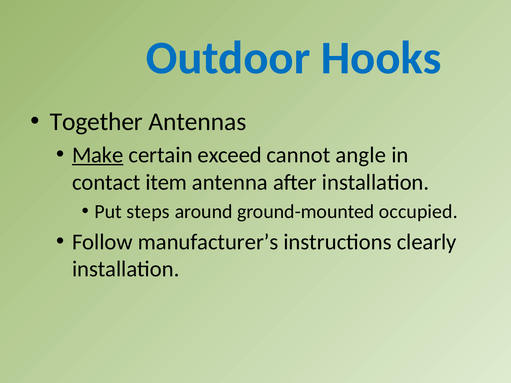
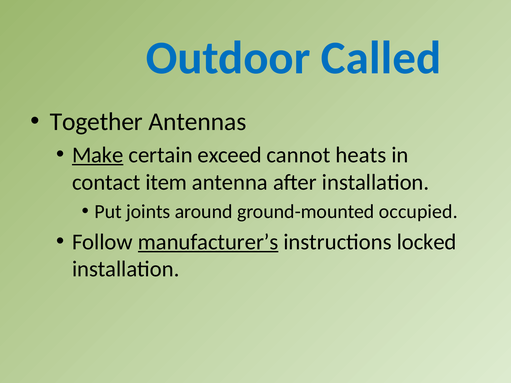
Hooks: Hooks -> Called
angle: angle -> heats
steps: steps -> joints
manufacturer’s underline: none -> present
clearly: clearly -> locked
